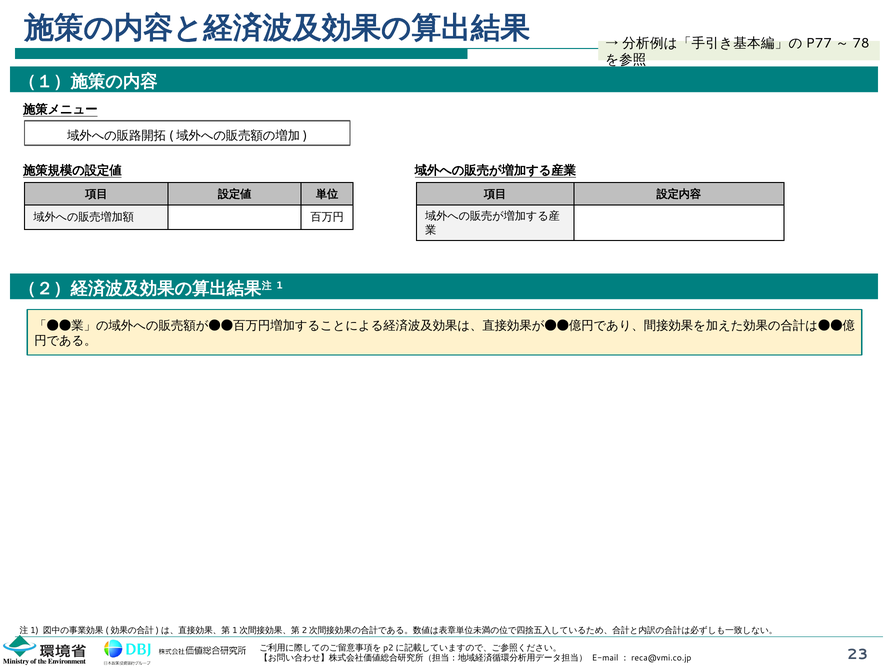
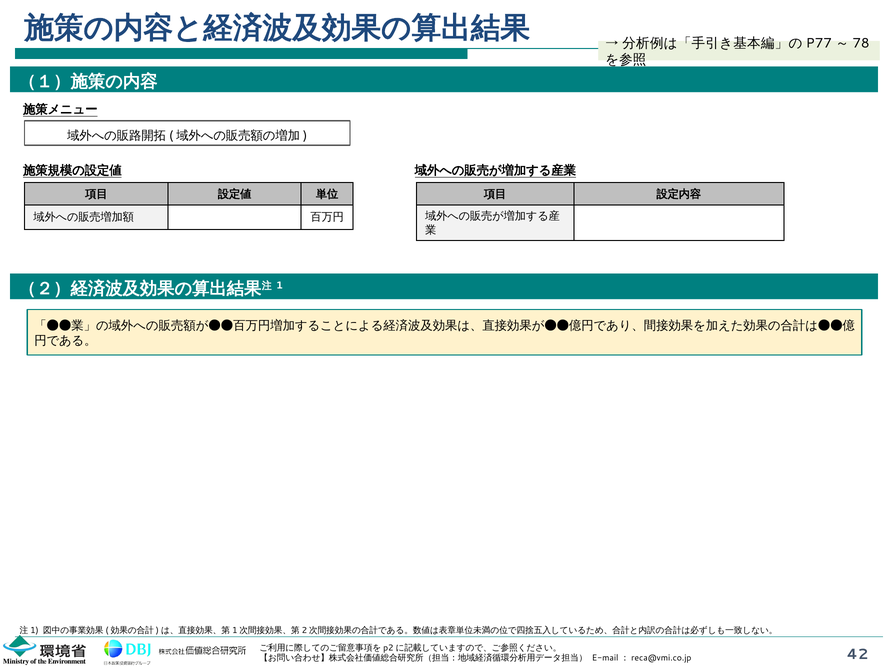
23: 23 -> 42
